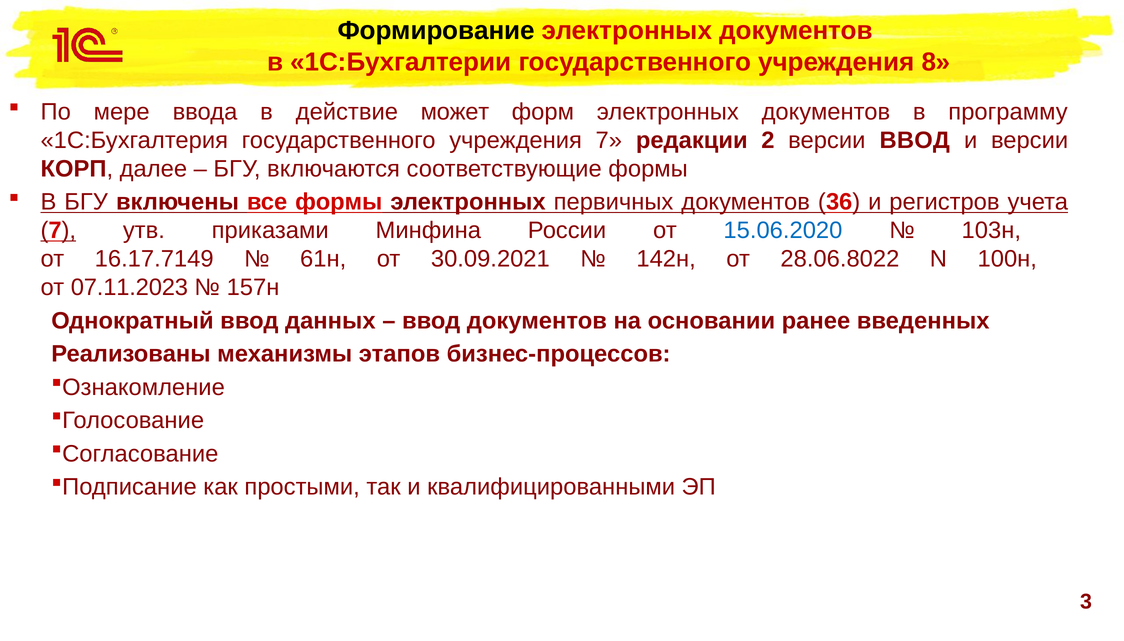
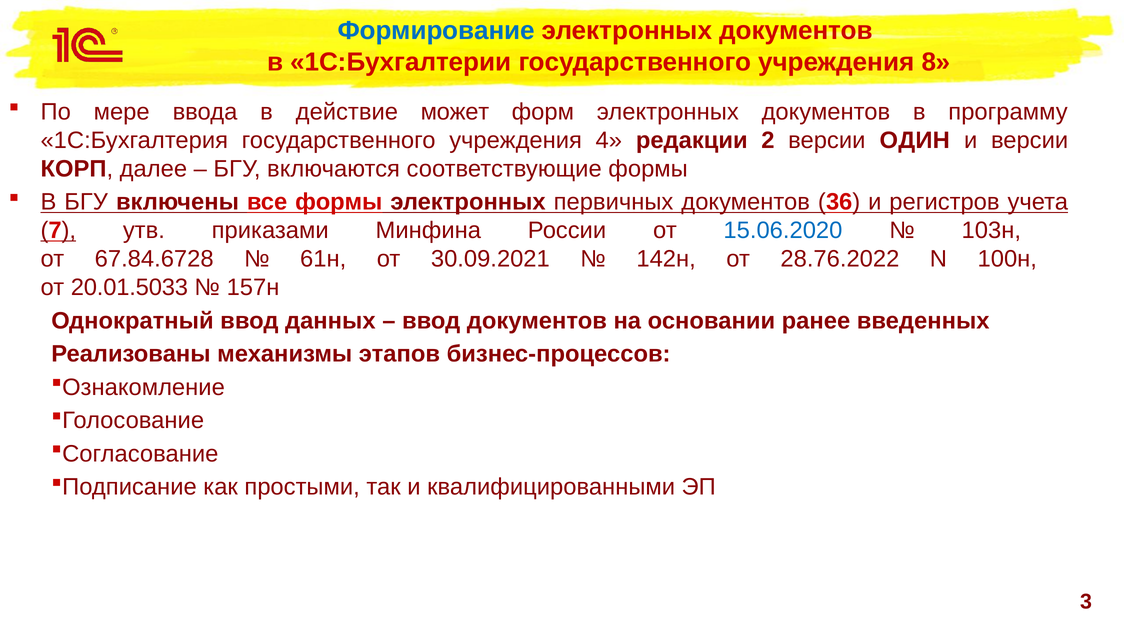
Формирование colour: black -> blue
учреждения 7: 7 -> 4
версии ВВОД: ВВОД -> ОДИН
16.17.7149: 16.17.7149 -> 67.84.6728
28.06.8022: 28.06.8022 -> 28.76.2022
07.11.2023: 07.11.2023 -> 20.01.5033
